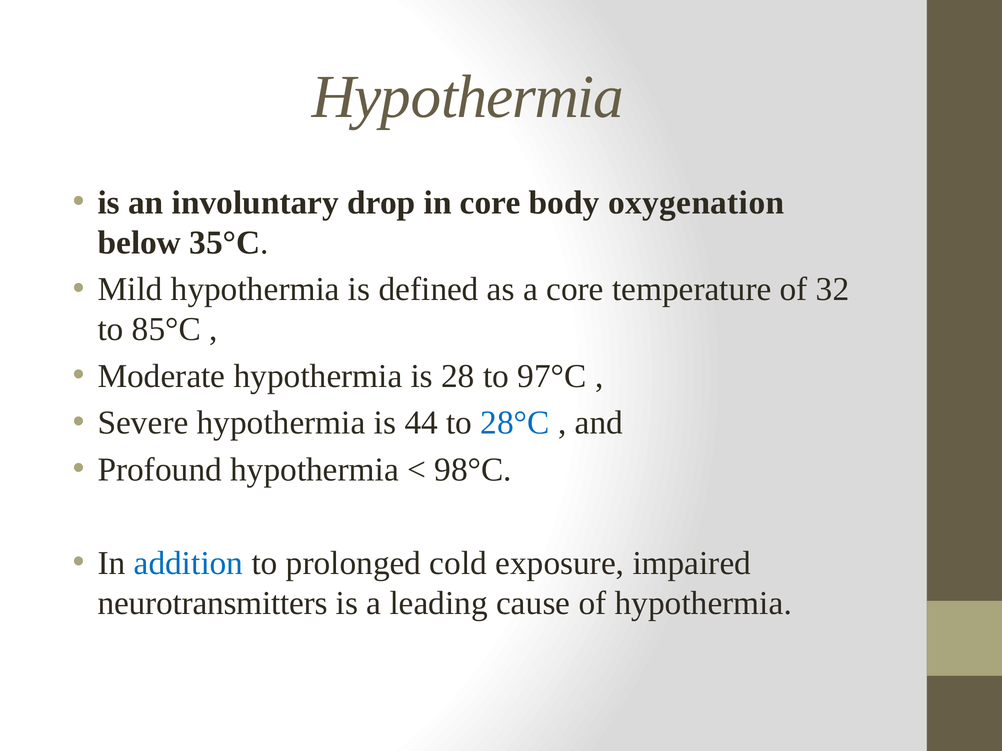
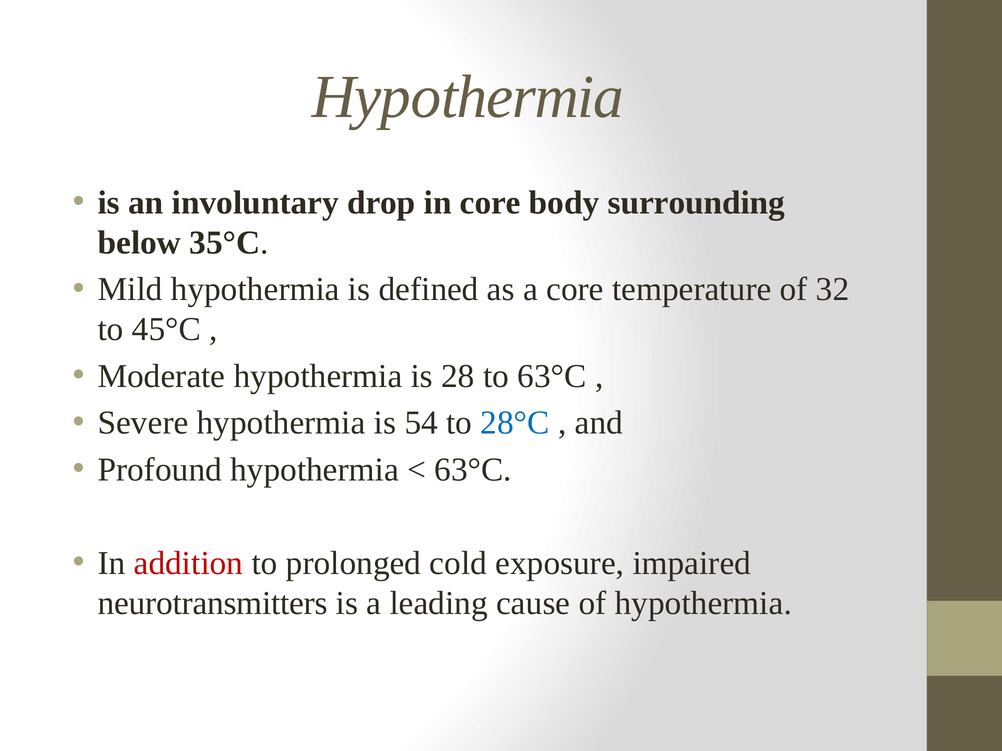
oxygenation: oxygenation -> surrounding
85°C: 85°C -> 45°C
to 97°C: 97°C -> 63°C
44: 44 -> 54
98°C at (473, 470): 98°C -> 63°C
addition colour: blue -> red
